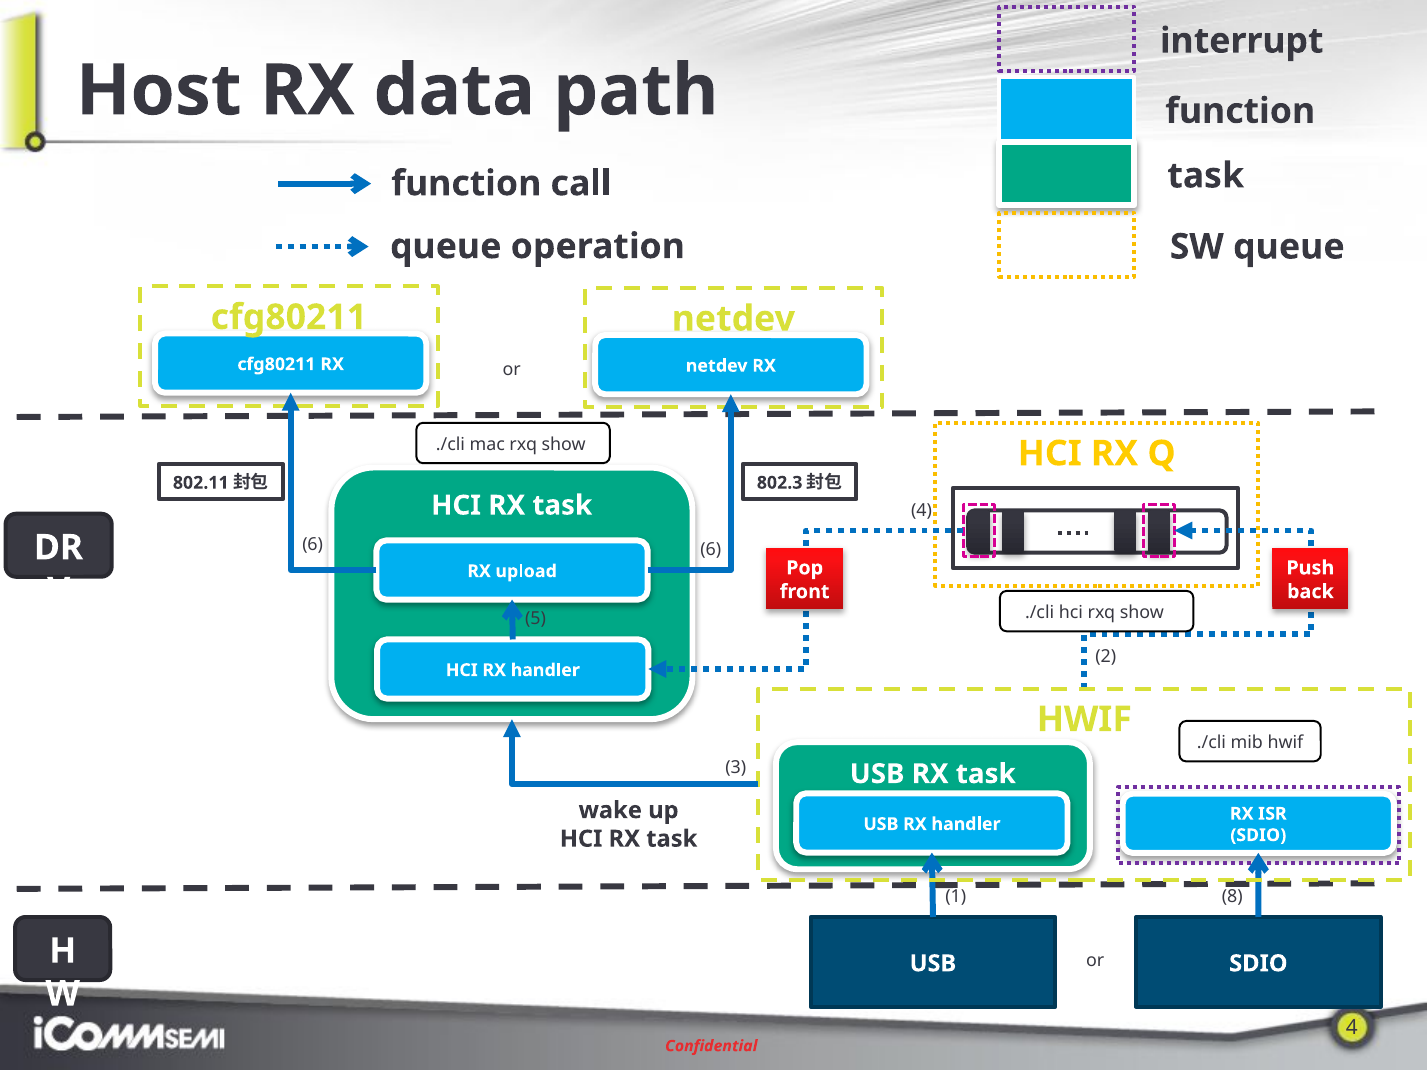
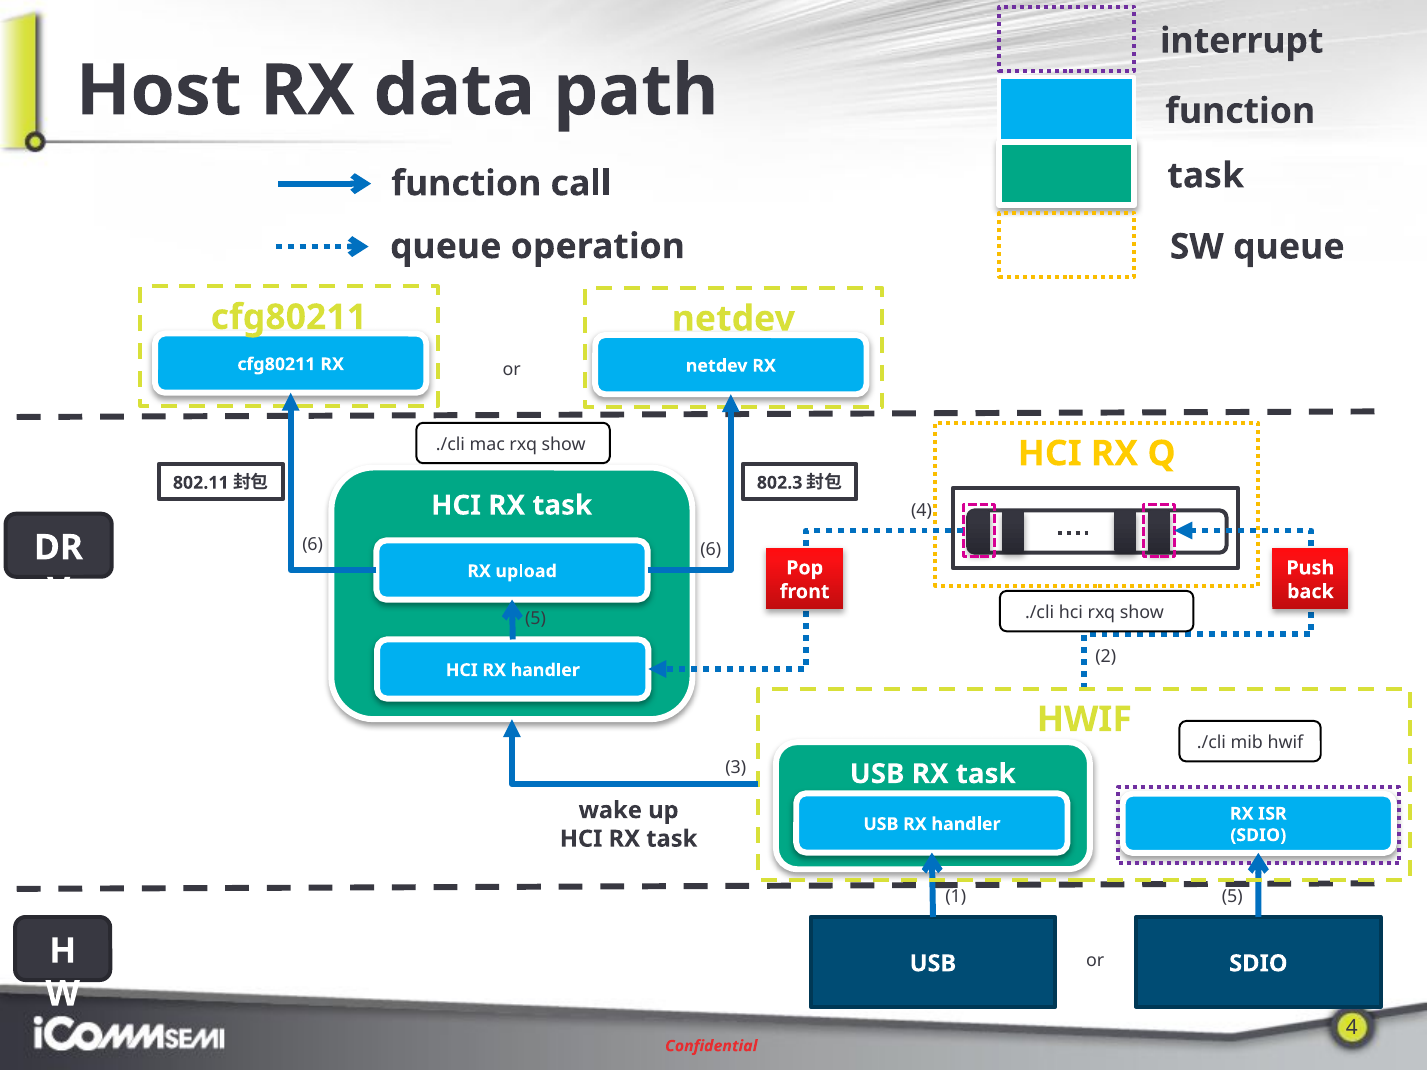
1 8: 8 -> 5
